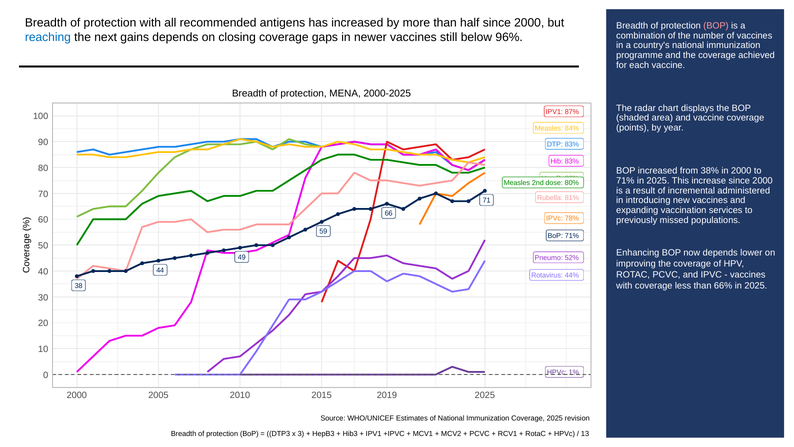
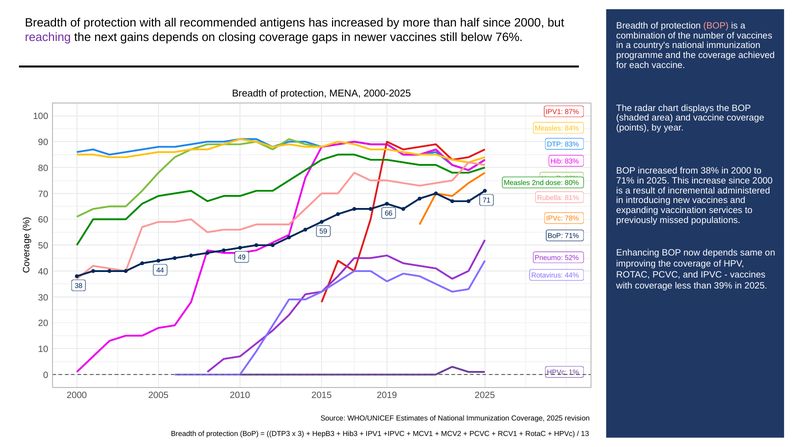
reaching colour: blue -> purple
96%: 96% -> 76%
lower: lower -> same
66%: 66% -> 39%
